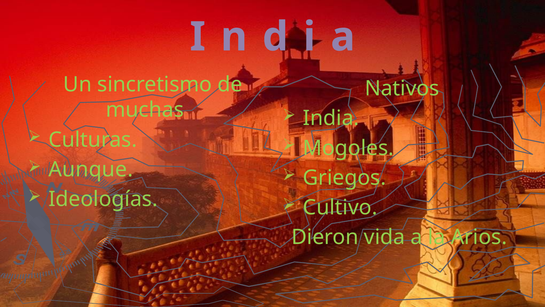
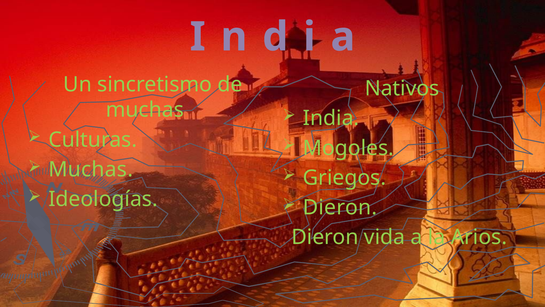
Aunque at (91, 169): Aunque -> Muchas
Cultivo at (340, 207): Cultivo -> Dieron
